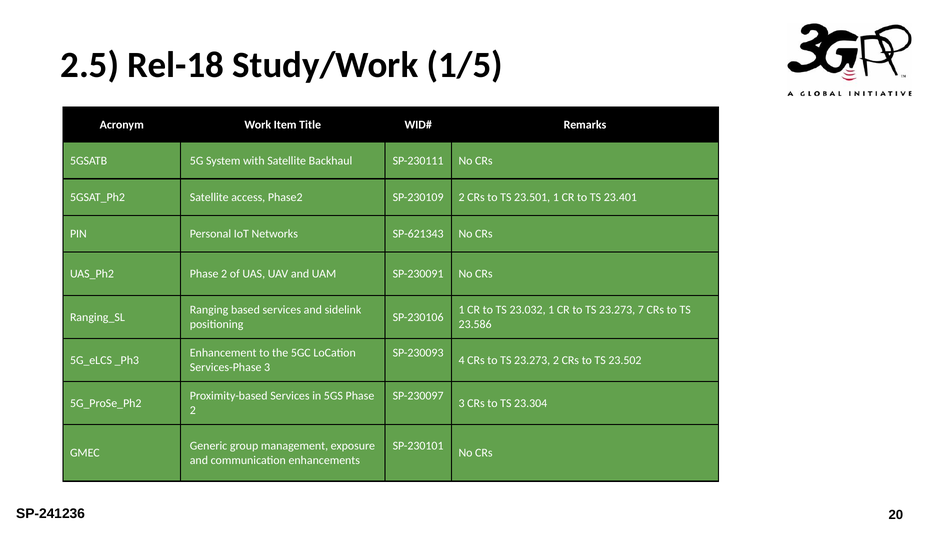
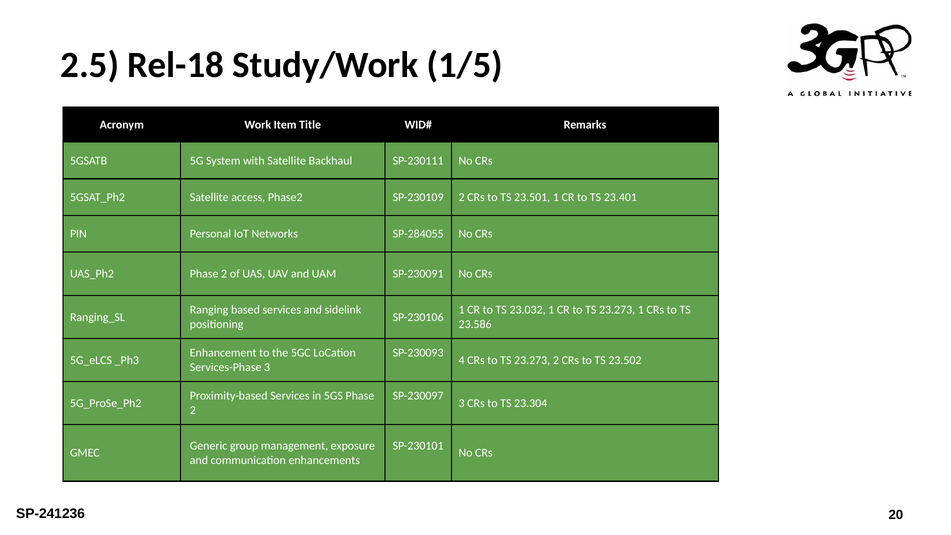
SP-621343: SP-621343 -> SP-284055
23.273 7: 7 -> 1
